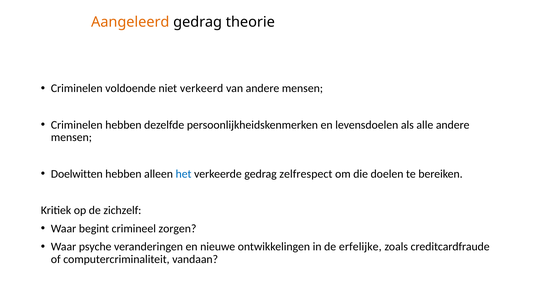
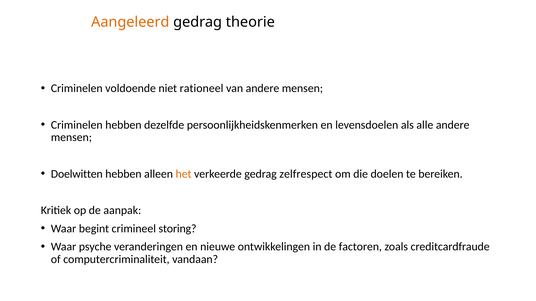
verkeerd: verkeerd -> rationeel
het colour: blue -> orange
zichzelf: zichzelf -> aanpak
zorgen: zorgen -> storing
erfelijke: erfelijke -> factoren
